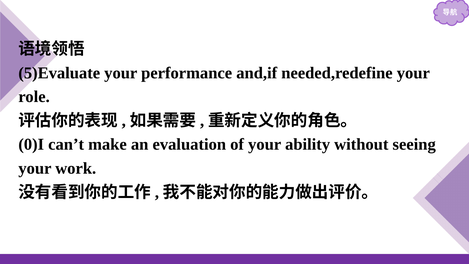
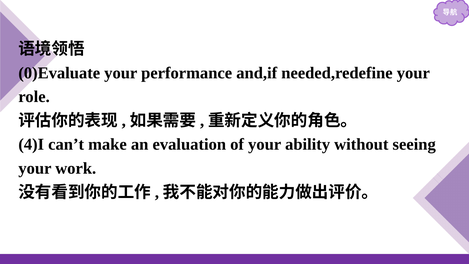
5)Evaluate: 5)Evaluate -> 0)Evaluate
0)I: 0)I -> 4)I
